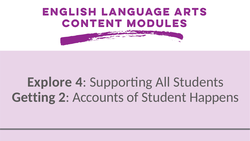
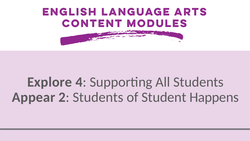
Getting: Getting -> Appear
2 Accounts: Accounts -> Students
